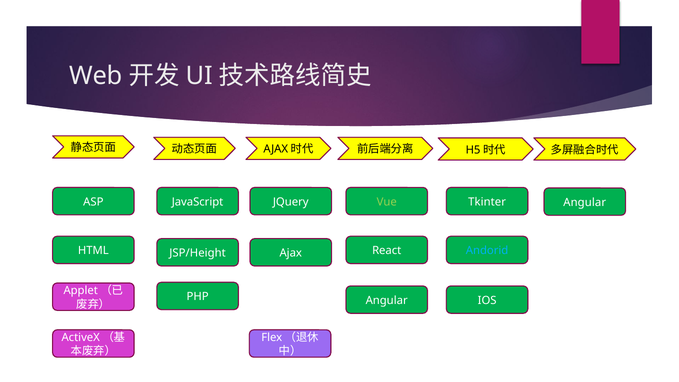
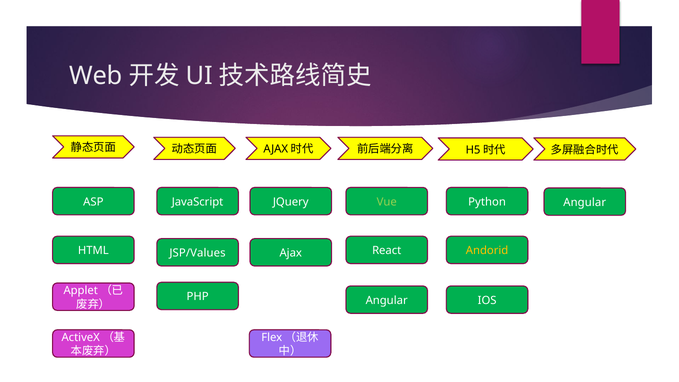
Tkinter: Tkinter -> Python
JSP/Height: JSP/Height -> JSP/Values
Andorid colour: light blue -> yellow
